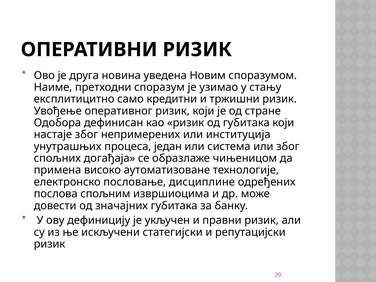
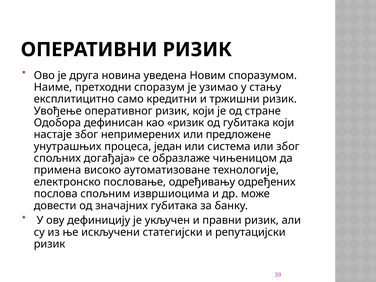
институција: институција -> предложене
дисциплине: дисциплине -> одређивању
